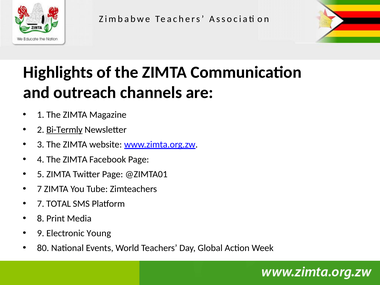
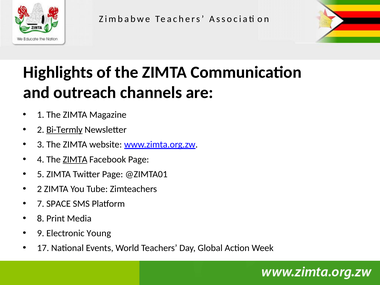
ZIMTA at (75, 159) underline: none -> present
7 at (39, 189): 7 -> 2
TOTAL: TOTAL -> SPACE
80: 80 -> 17
